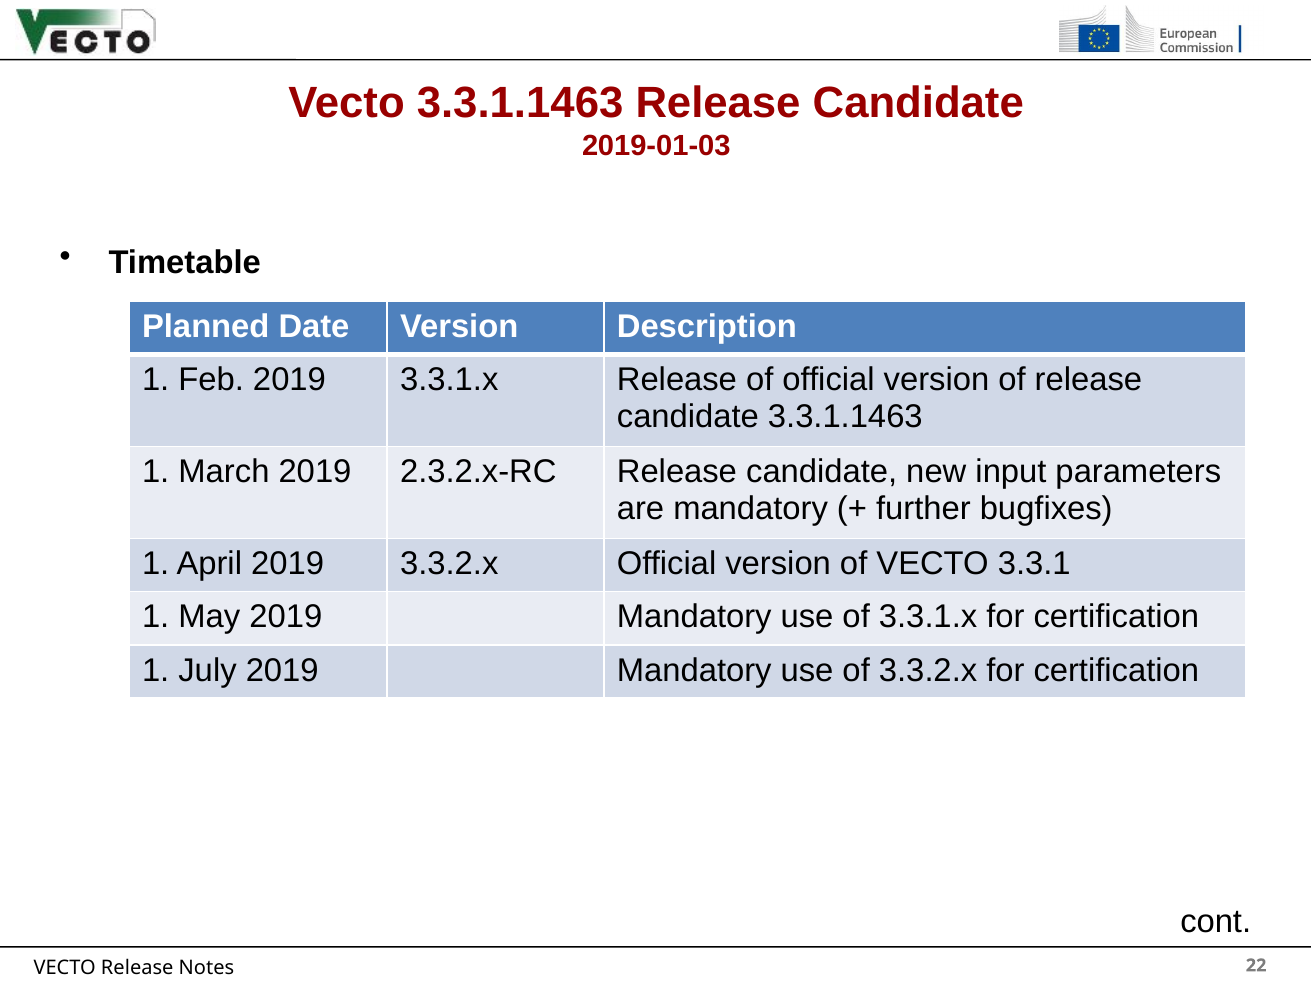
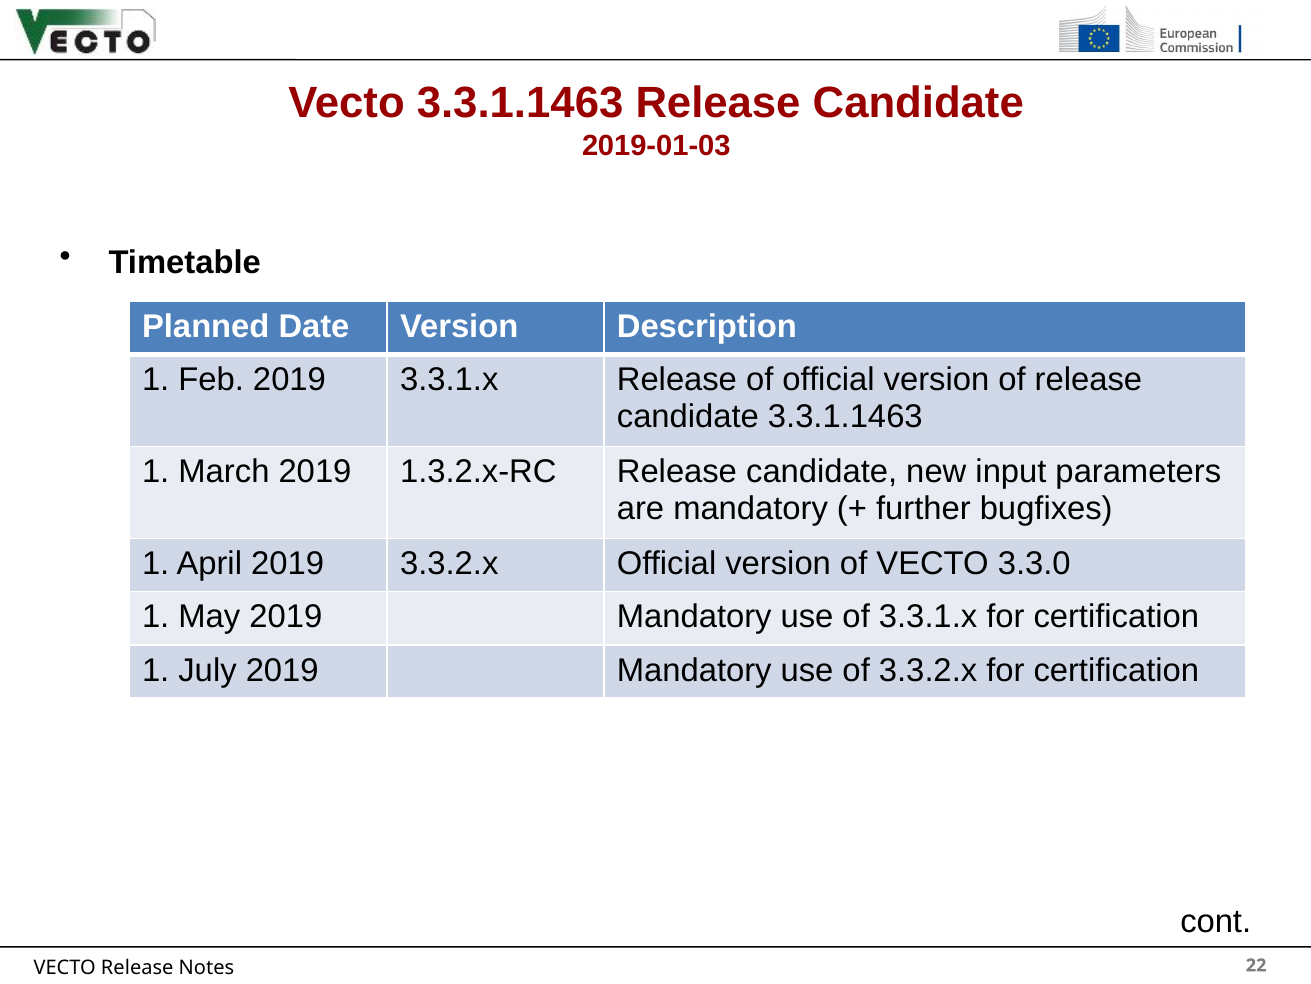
2.3.2.x-RC: 2.3.2.x-RC -> 1.3.2.x-RC
3.3.1: 3.3.1 -> 3.3.0
